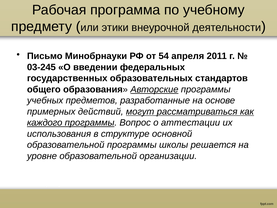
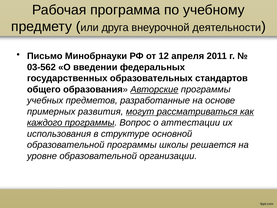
этики: этики -> друга
54: 54 -> 12
03-245: 03-245 -> 03-562
действий: действий -> развития
